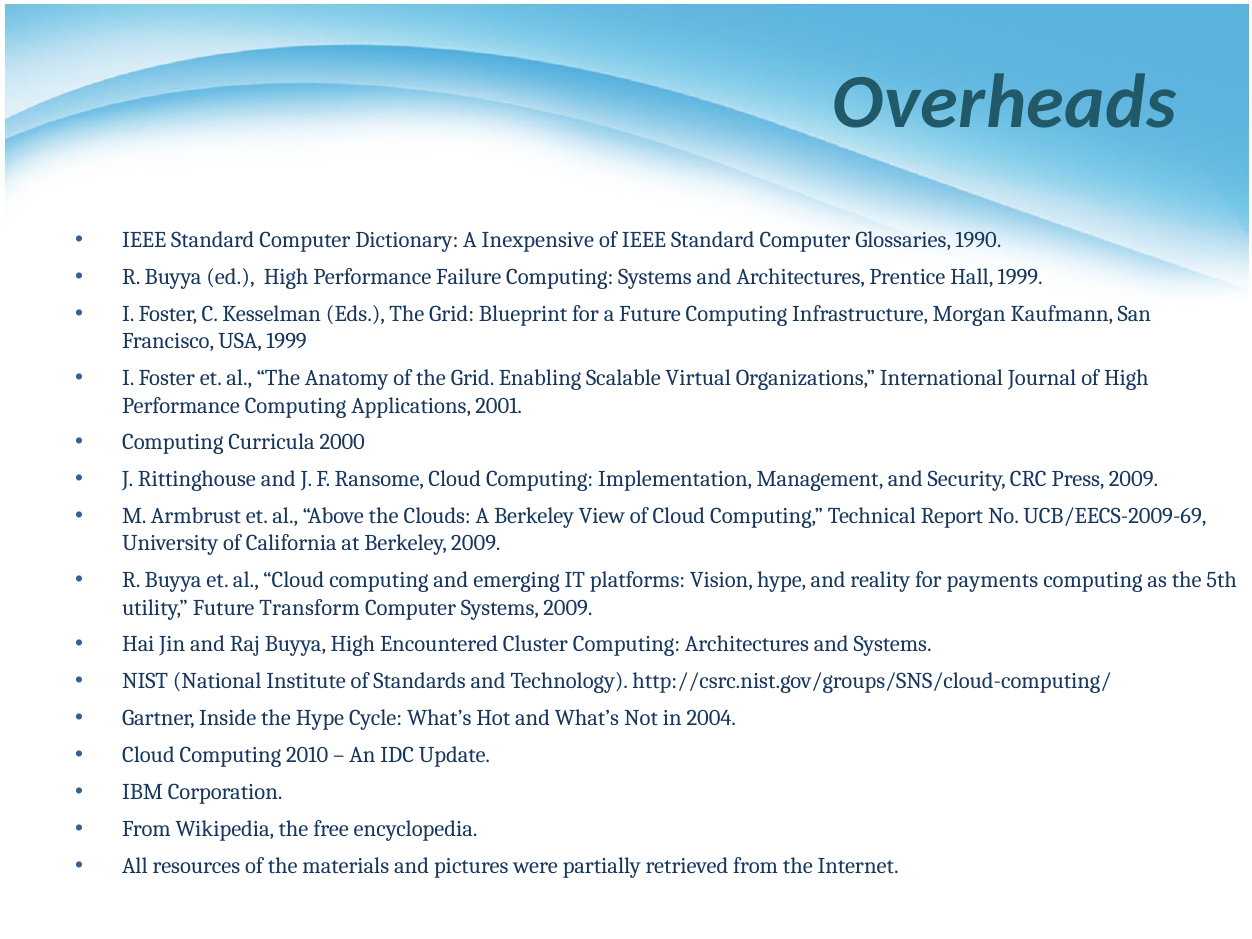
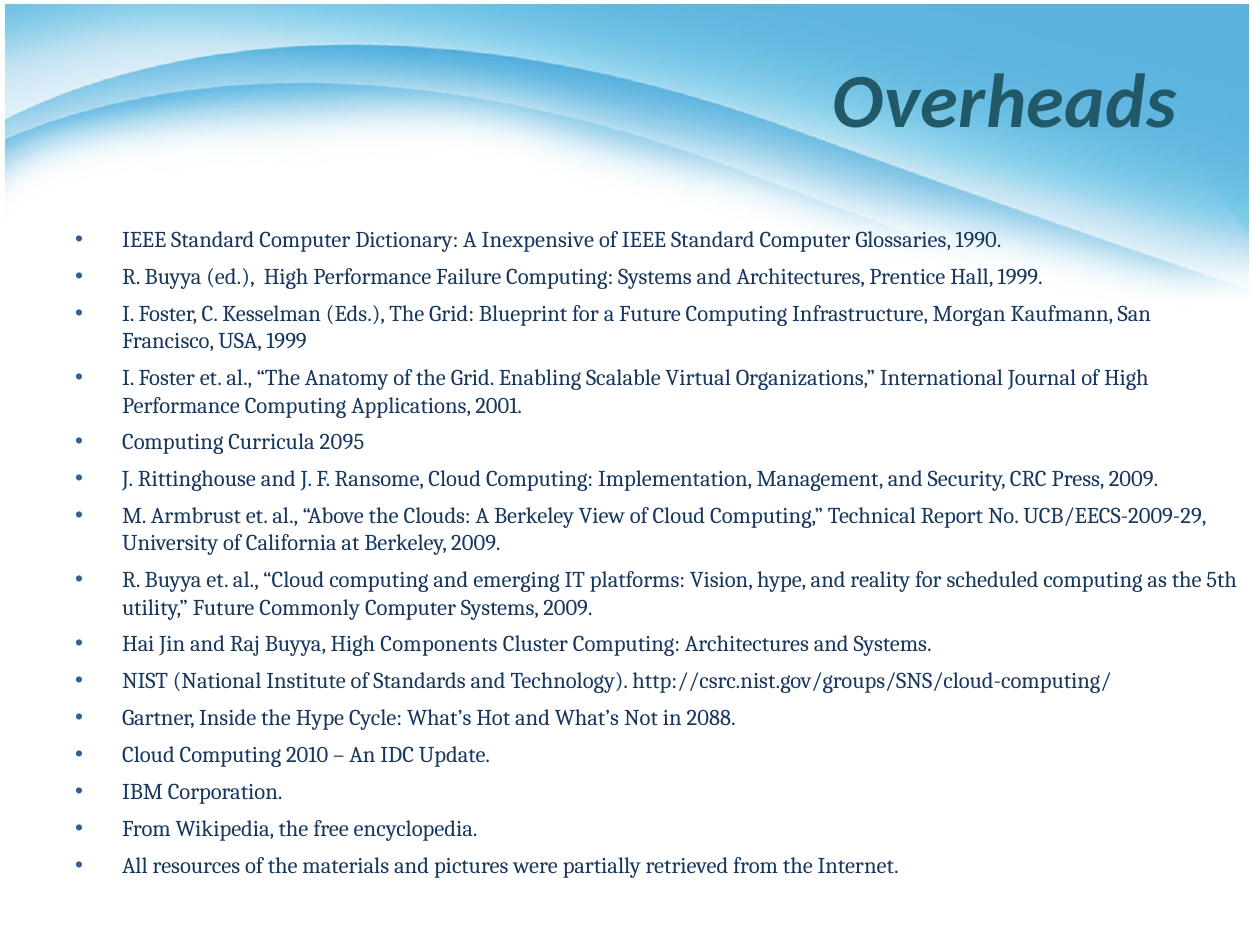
2000: 2000 -> 2095
UCB/EECS-2009-69: UCB/EECS-2009-69 -> UCB/EECS-2009-29
payments: payments -> scheduled
Transform: Transform -> Commonly
Encountered: Encountered -> Components
2004: 2004 -> 2088
